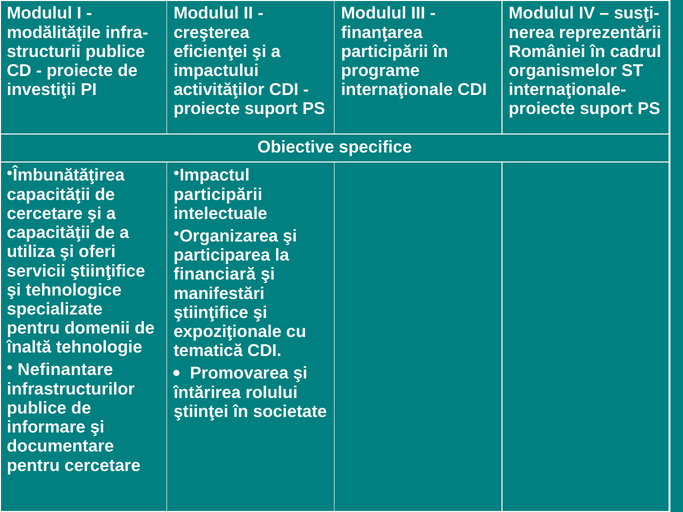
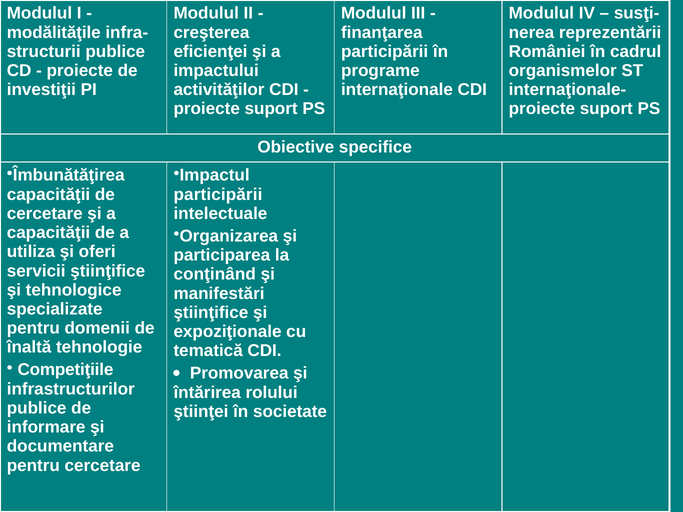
financiară: financiară -> conţinând
Nefinantare: Nefinantare -> Competiţiile
